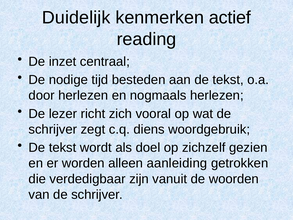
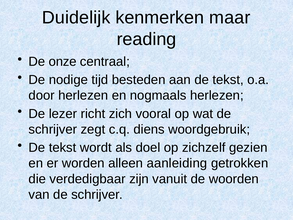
actief: actief -> maar
inzet: inzet -> onze
